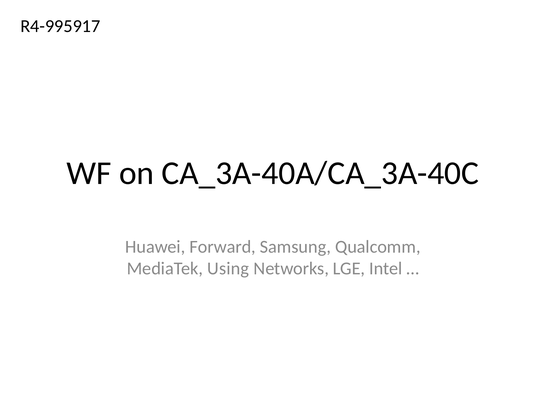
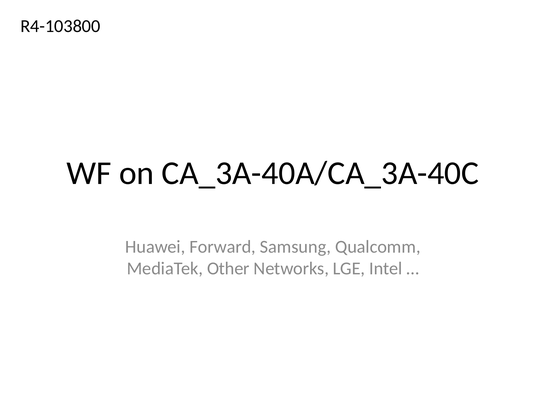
R4-995917: R4-995917 -> R4-103800
Using: Using -> Other
